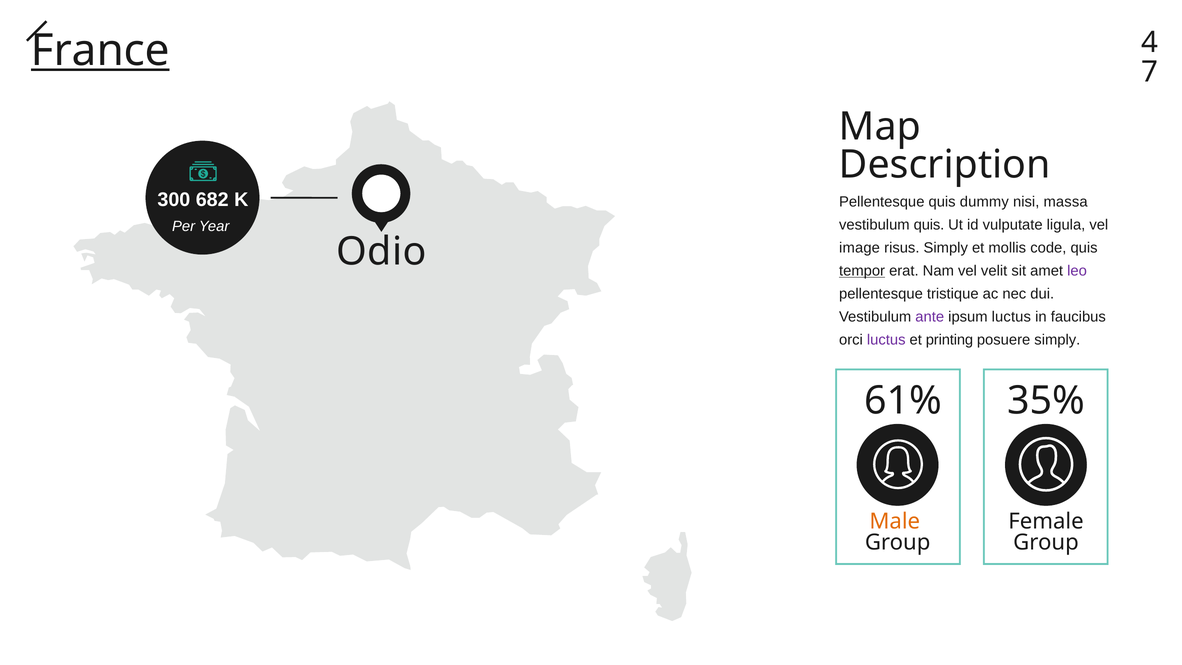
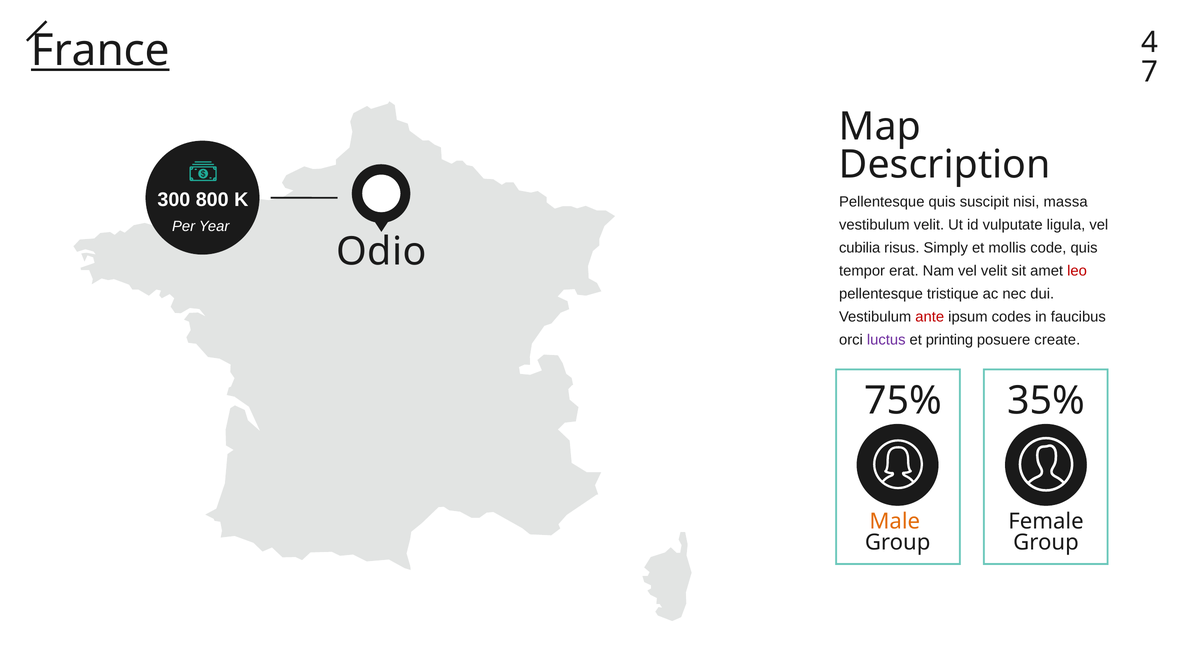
682: 682 -> 800
dummy: dummy -> suscipit
vestibulum quis: quis -> velit
image: image -> cubilia
tempor underline: present -> none
leo colour: purple -> red
ante colour: purple -> red
ipsum luctus: luctus -> codes
posuere simply: simply -> create
61%: 61% -> 75%
